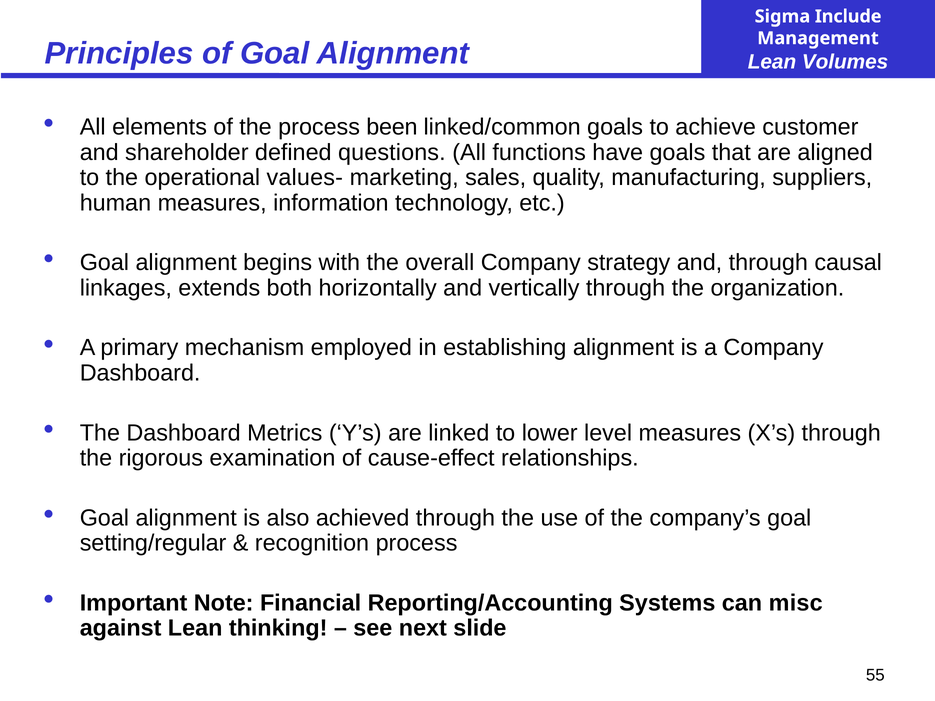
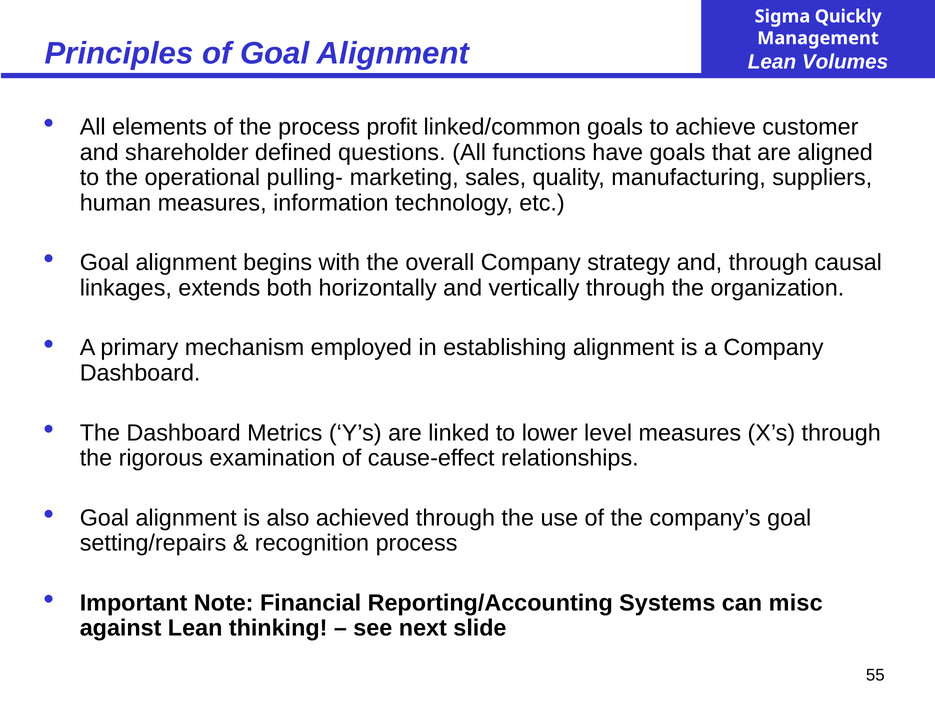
Include: Include -> Quickly
been: been -> profit
values-: values- -> pulling-
setting/regular: setting/regular -> setting/repairs
